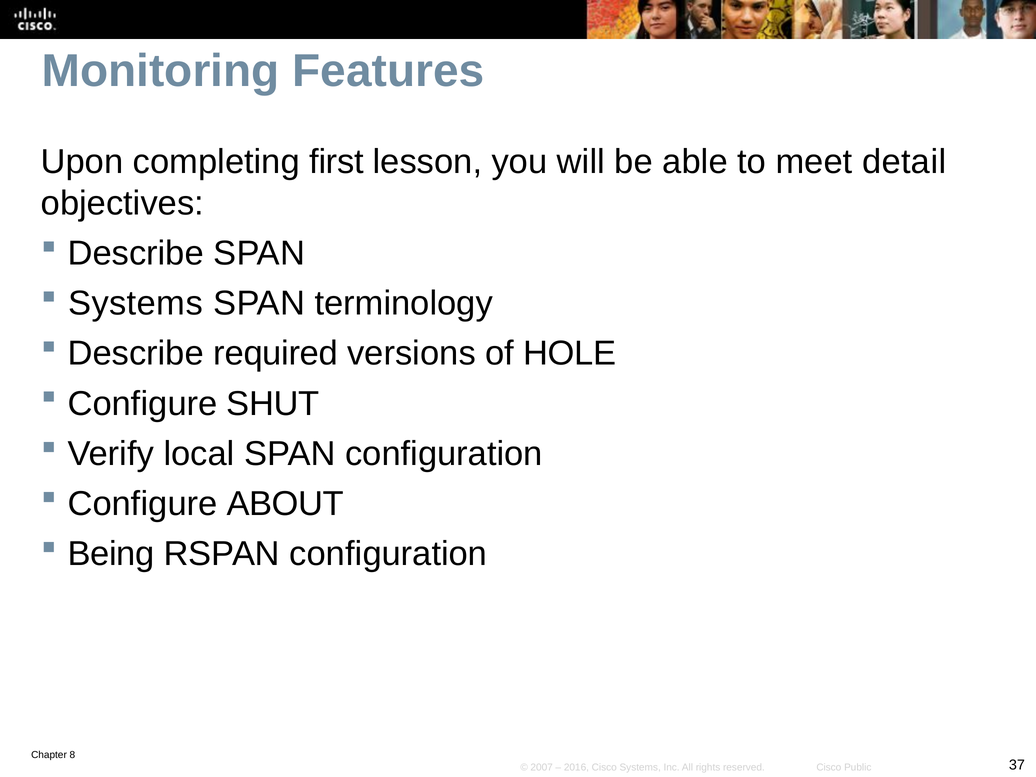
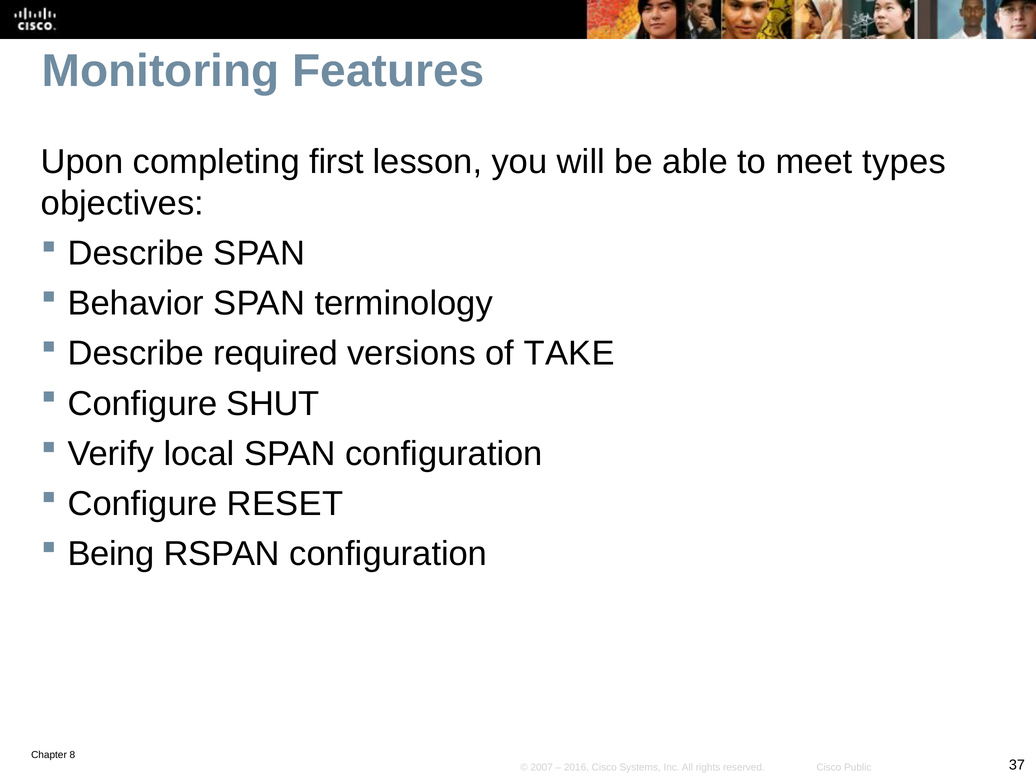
detail: detail -> types
Systems at (136, 303): Systems -> Behavior
HOLE: HOLE -> TAKE
ABOUT: ABOUT -> RESET
